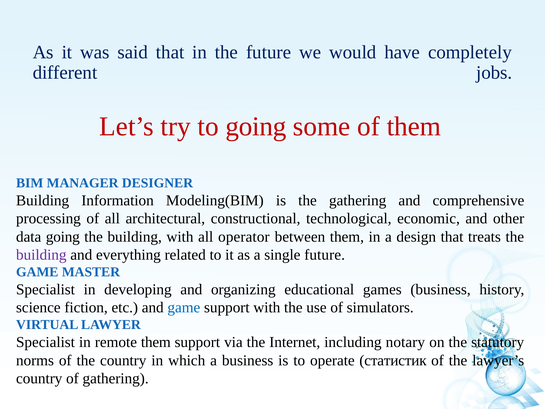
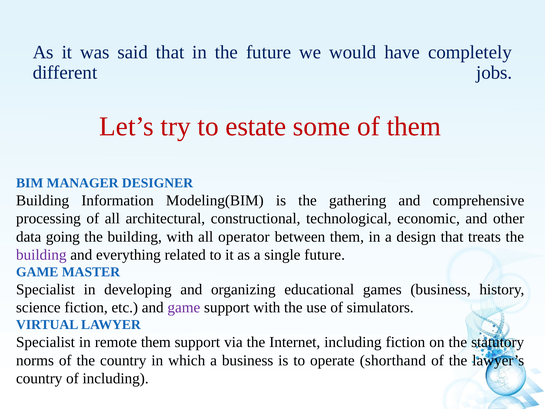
to going: going -> estate
game at (184, 307) colour: blue -> purple
including notary: notary -> fiction
статистик: статистик -> shorthand
of gathering: gathering -> including
